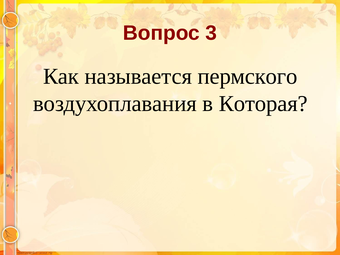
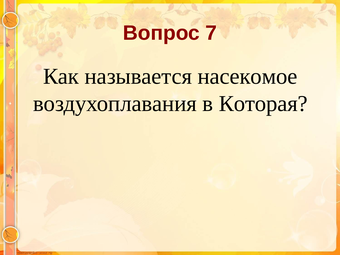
3: 3 -> 7
пермского: пермского -> насекомое
